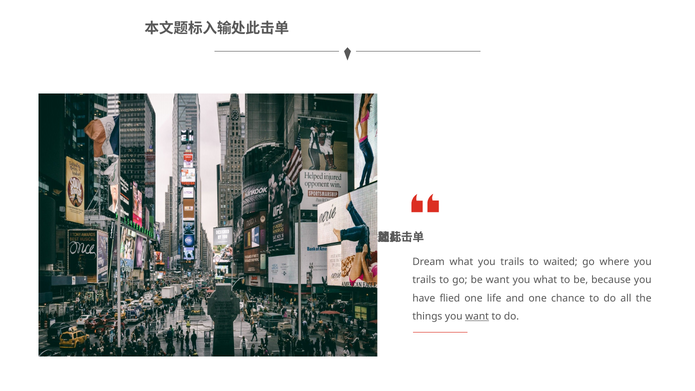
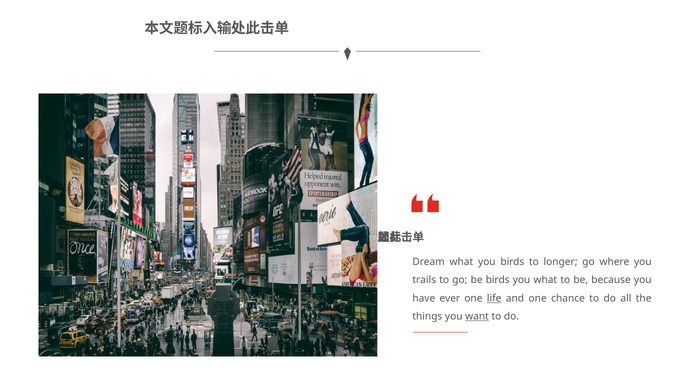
what you trails: trails -> birds
waited: waited -> longer
be want: want -> birds
flied: flied -> ever
life underline: none -> present
